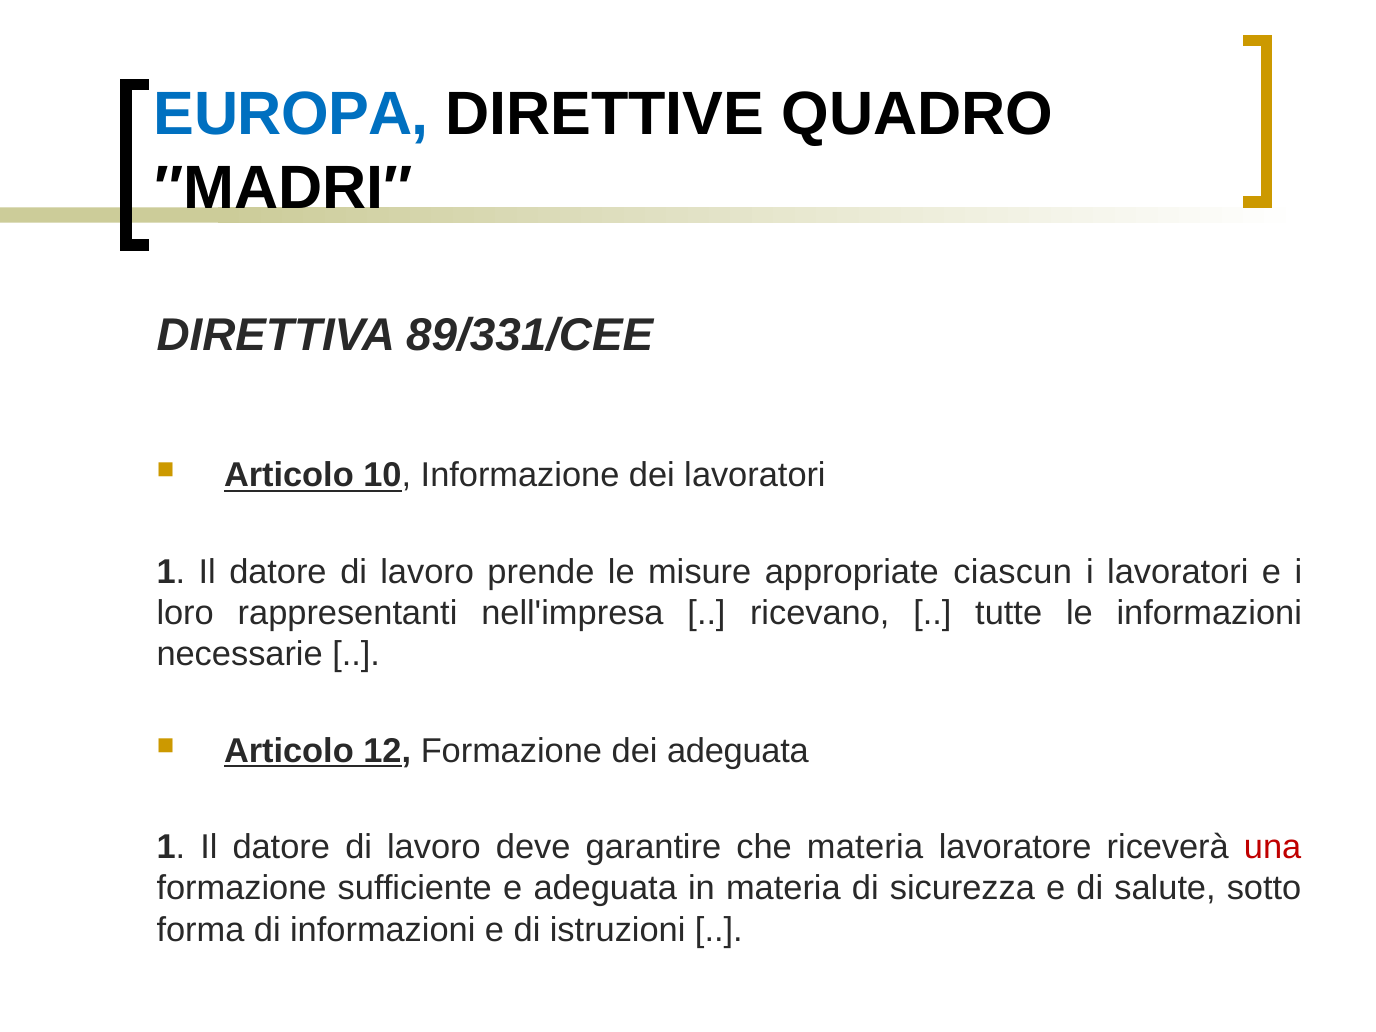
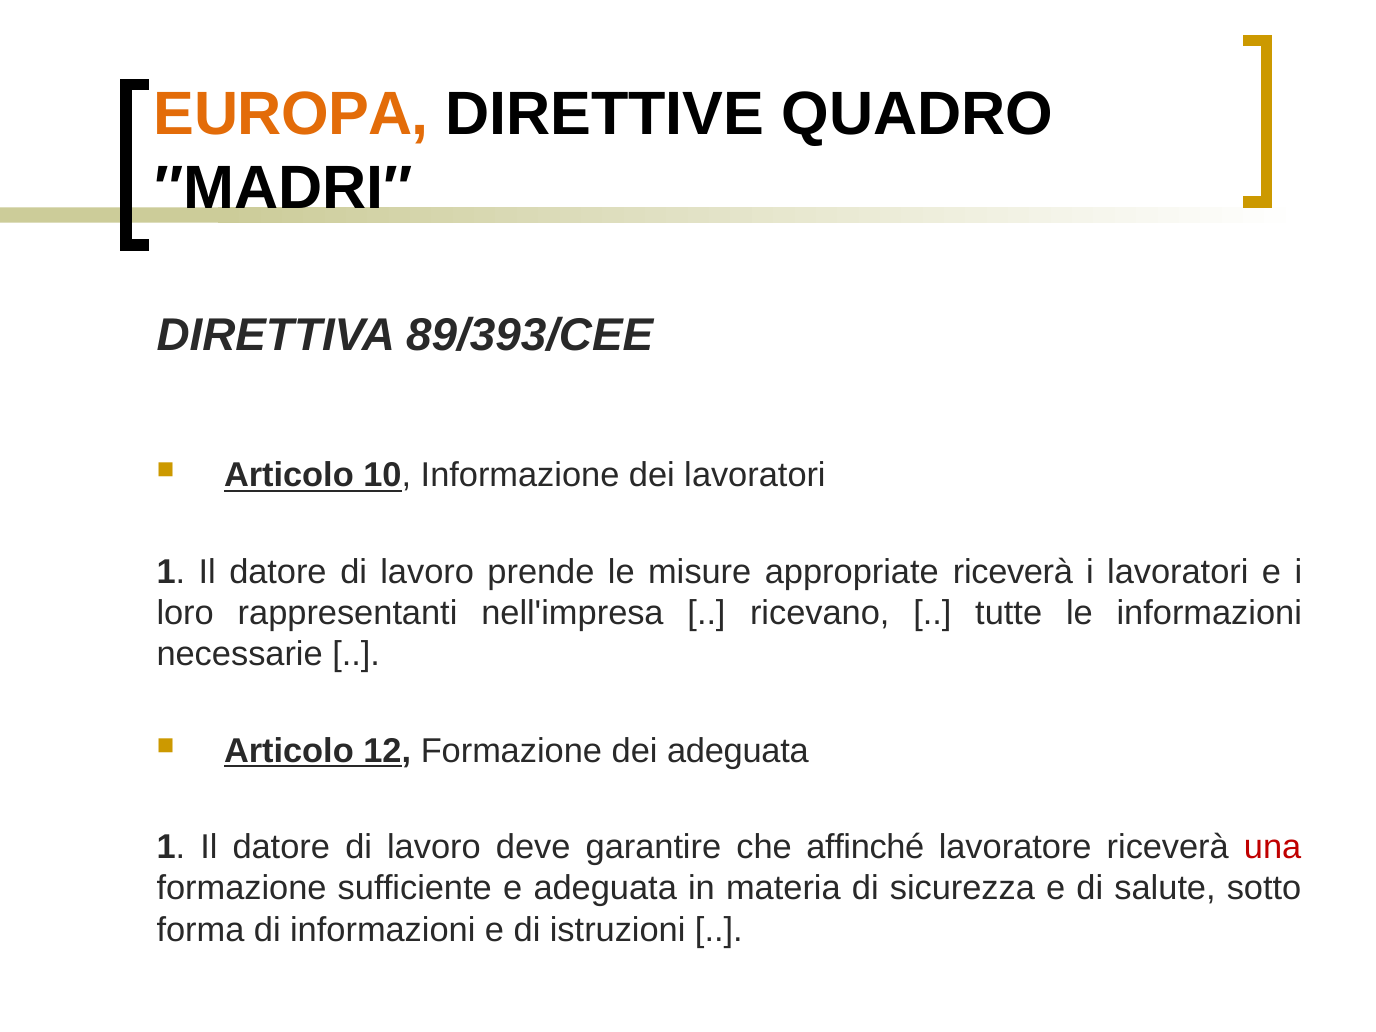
EUROPA colour: blue -> orange
89/331/CEE: 89/331/CEE -> 89/393/CEE
appropriate ciascun: ciascun -> riceverà
che materia: materia -> affinché
